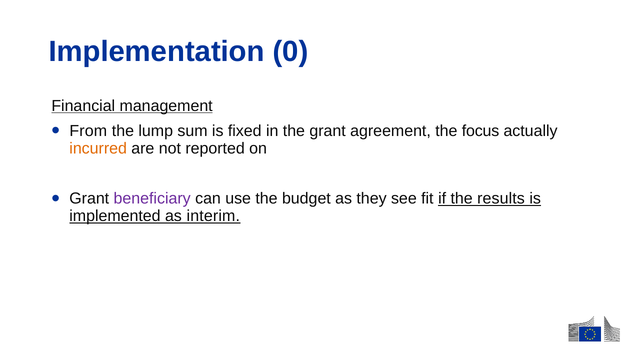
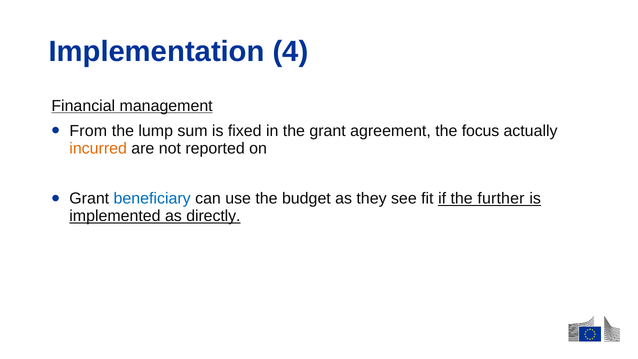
0: 0 -> 4
beneficiary colour: purple -> blue
results: results -> further
interim: interim -> directly
